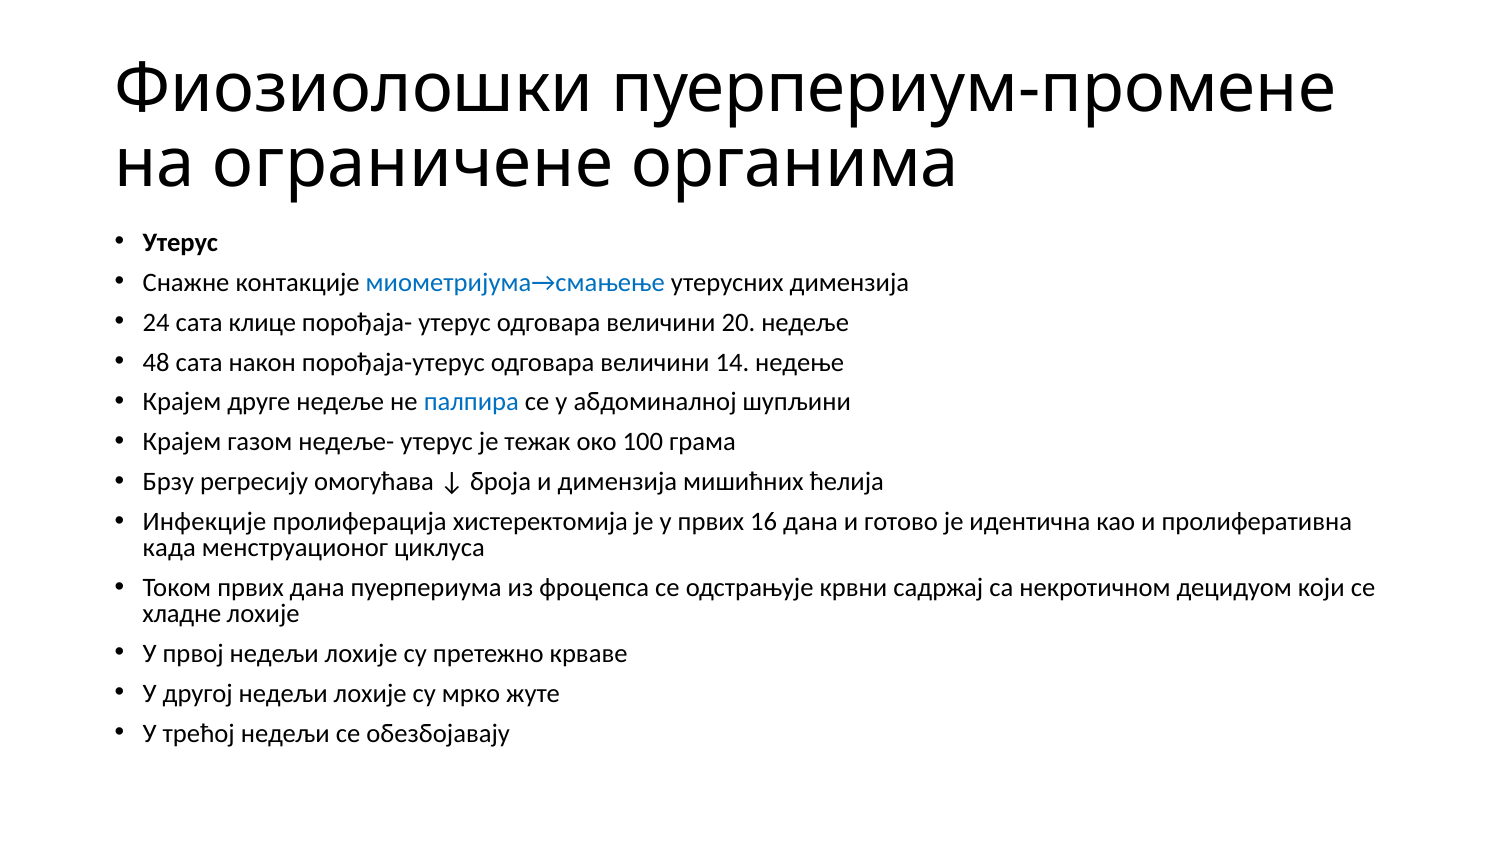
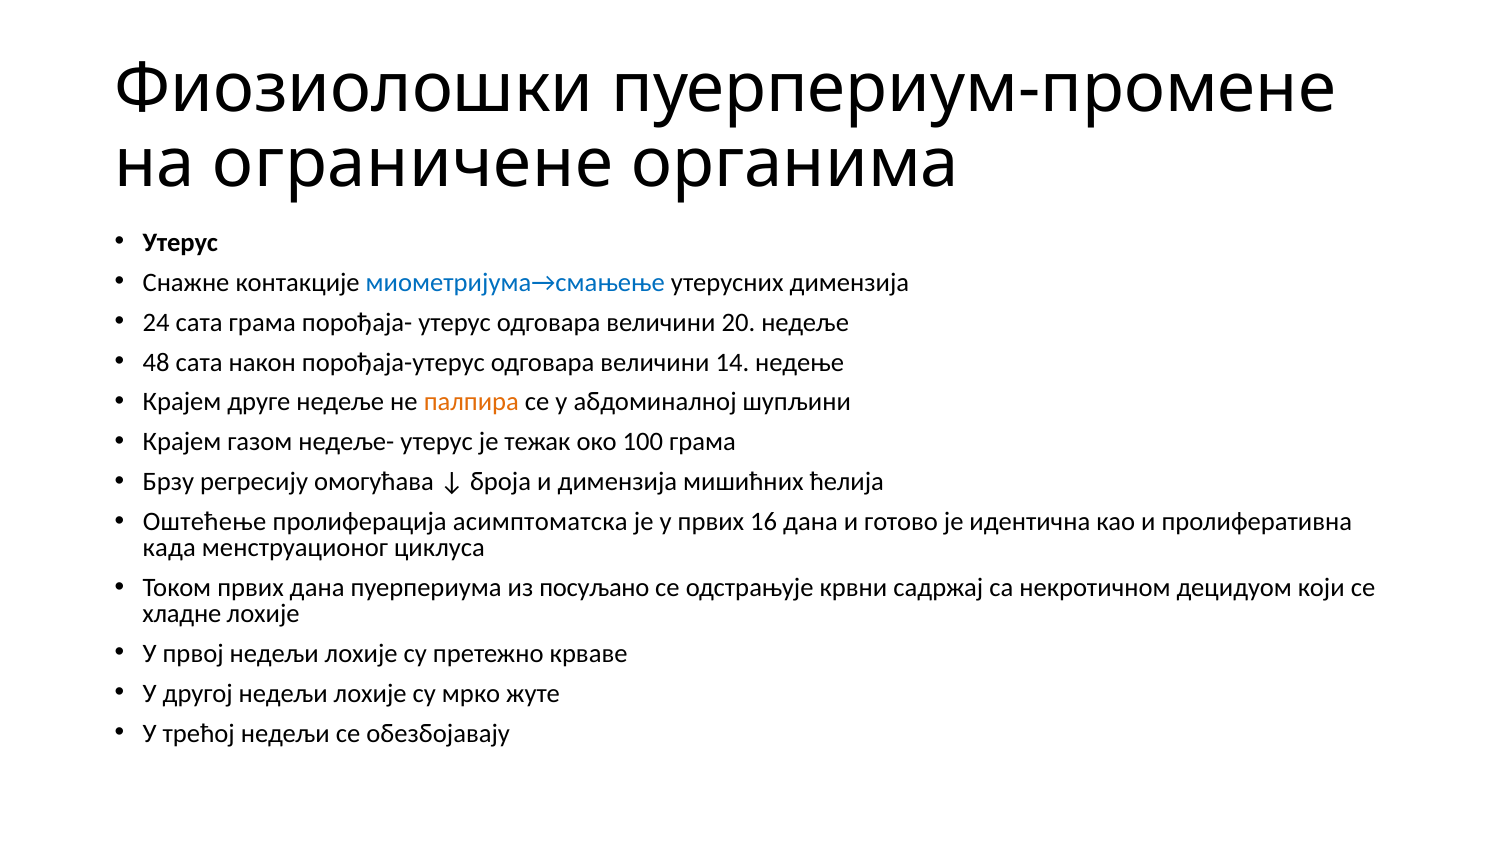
сата клице: клице -> грама
палпира colour: blue -> orange
Инфекције: Инфекције -> Оштећење
хистеректомија: хистеректомија -> асимптоматска
фроцепса: фроцепса -> посуљано
